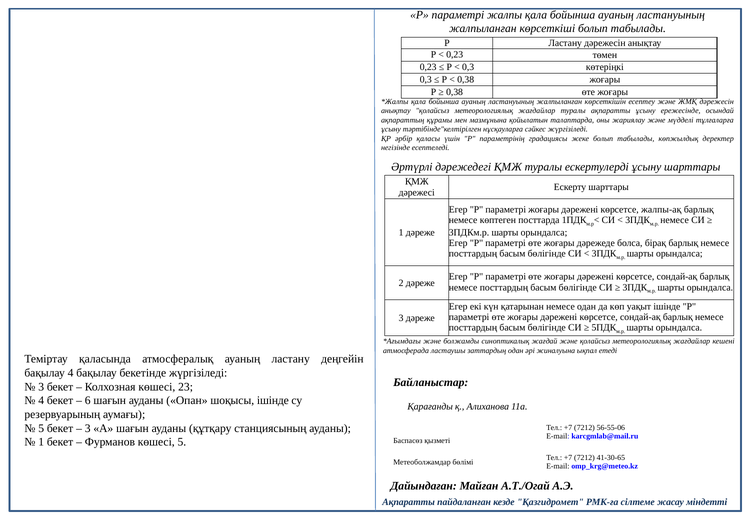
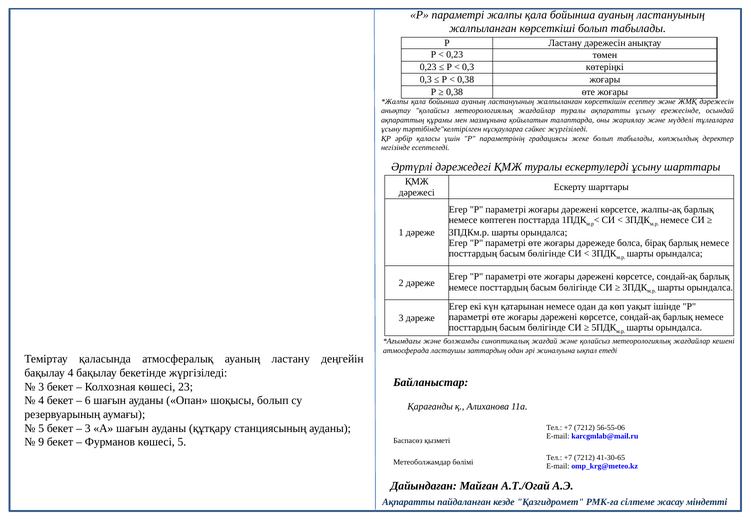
шоқысы ішінде: ішінде -> болып
1 at (41, 442): 1 -> 9
